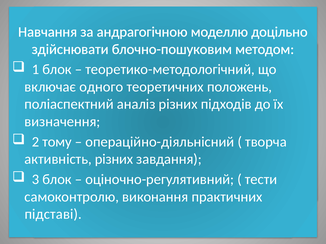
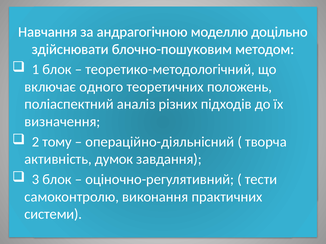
активність різних: різних -> думок
підставі: підставі -> системи
